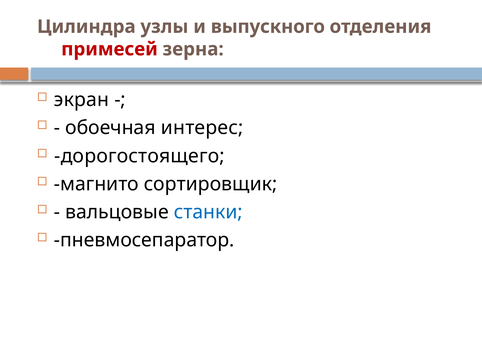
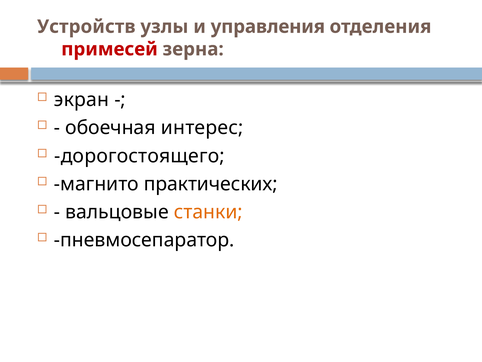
Цилиндра: Цилиндра -> Устройств
выпускного: выпускного -> управления
сортировщик: сортировщик -> практических
станки colour: blue -> orange
